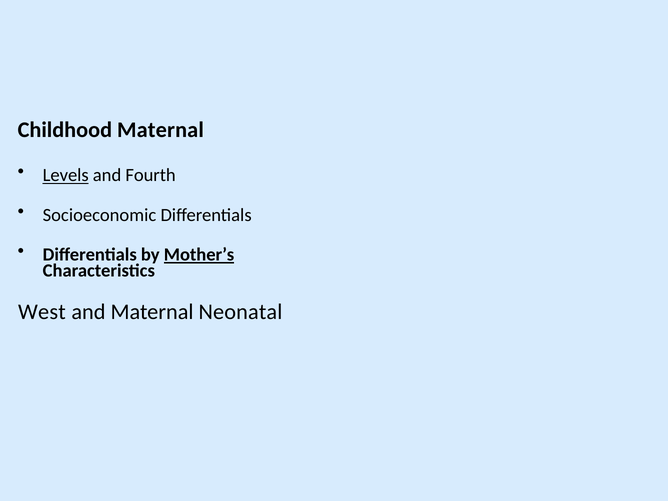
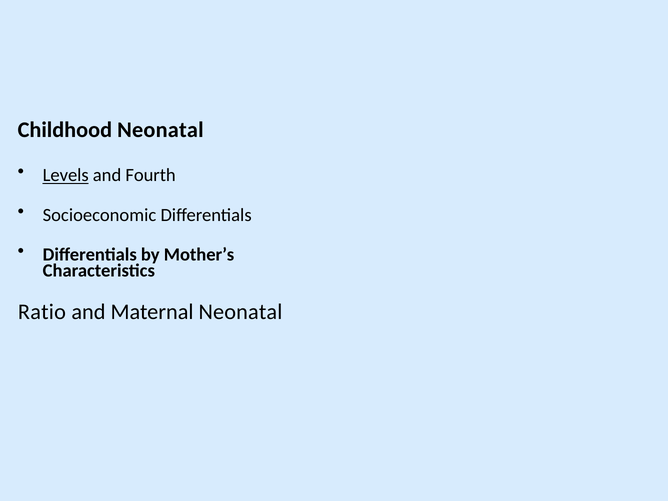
Childhood Maternal: Maternal -> Neonatal
Mother’s underline: present -> none
West: West -> Ratio
